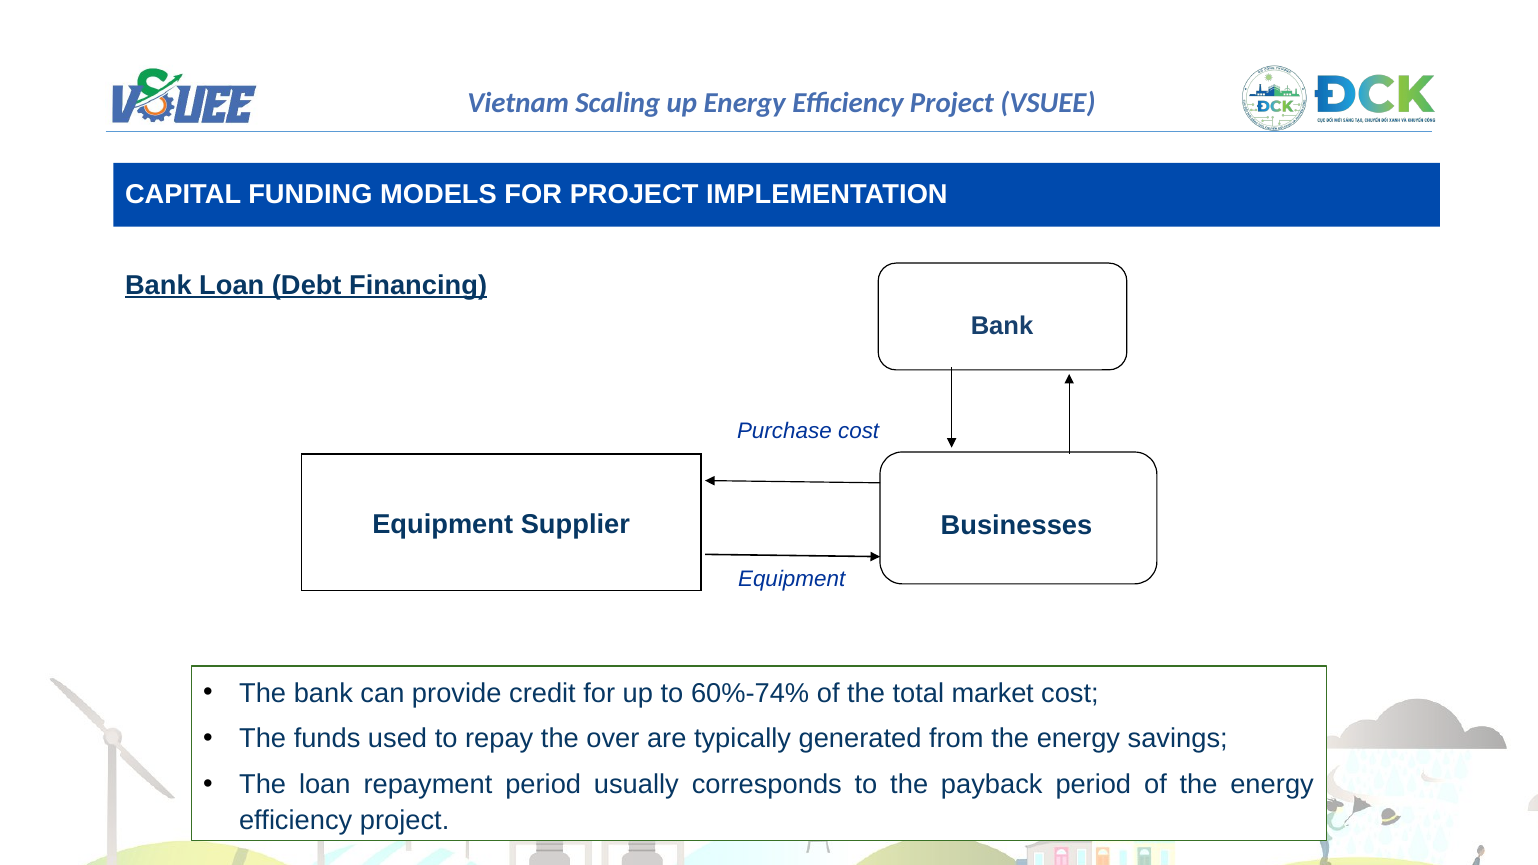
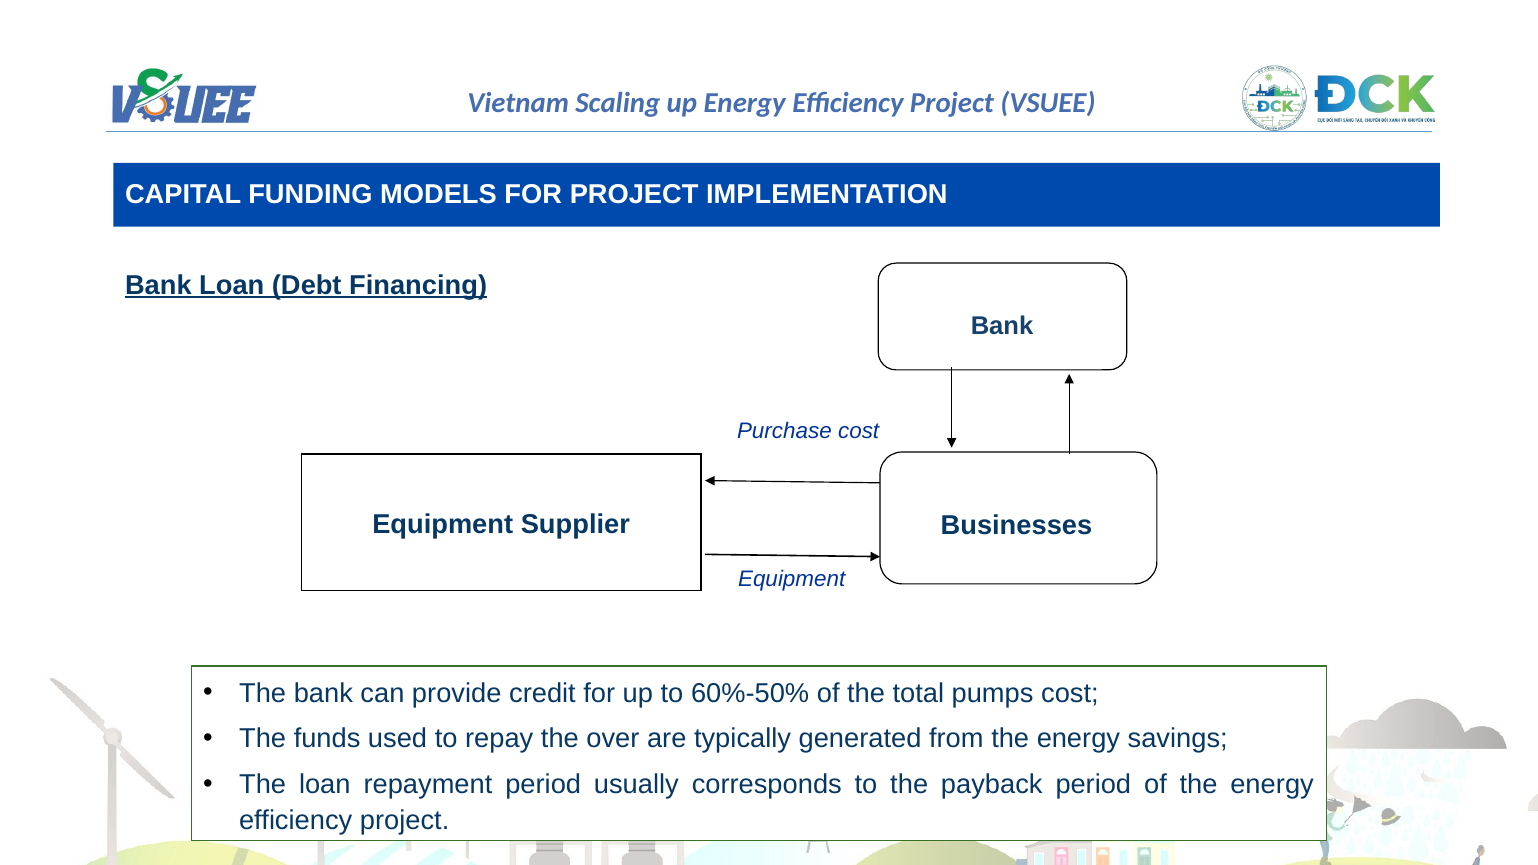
60%-74%: 60%-74% -> 60%-50%
market: market -> pumps
